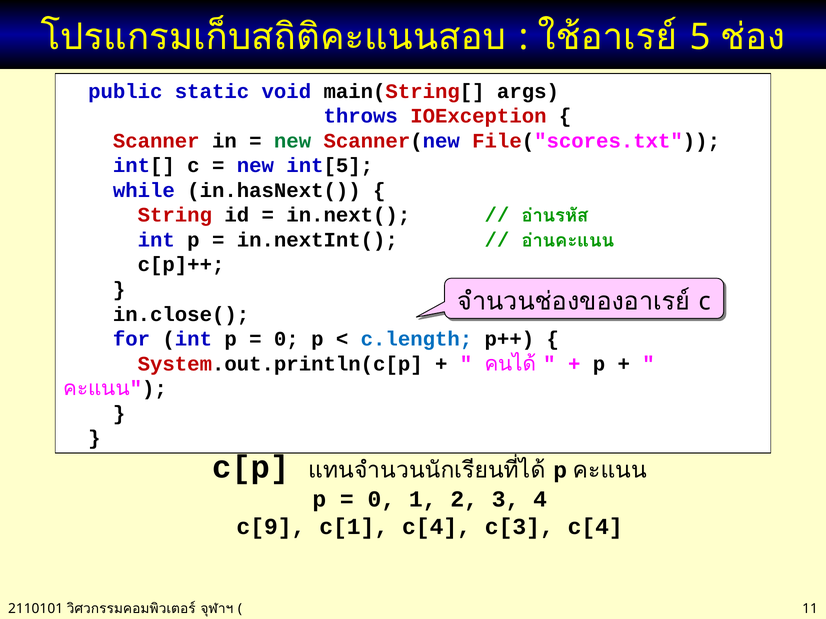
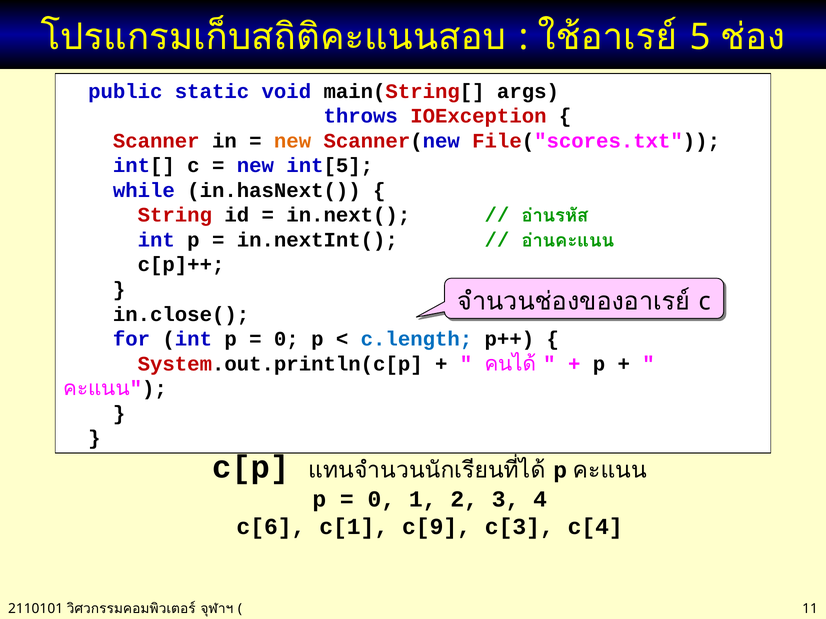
new at (293, 141) colour: green -> orange
c[9: c[9 -> c[6
c[1 c[4: c[4 -> c[9
